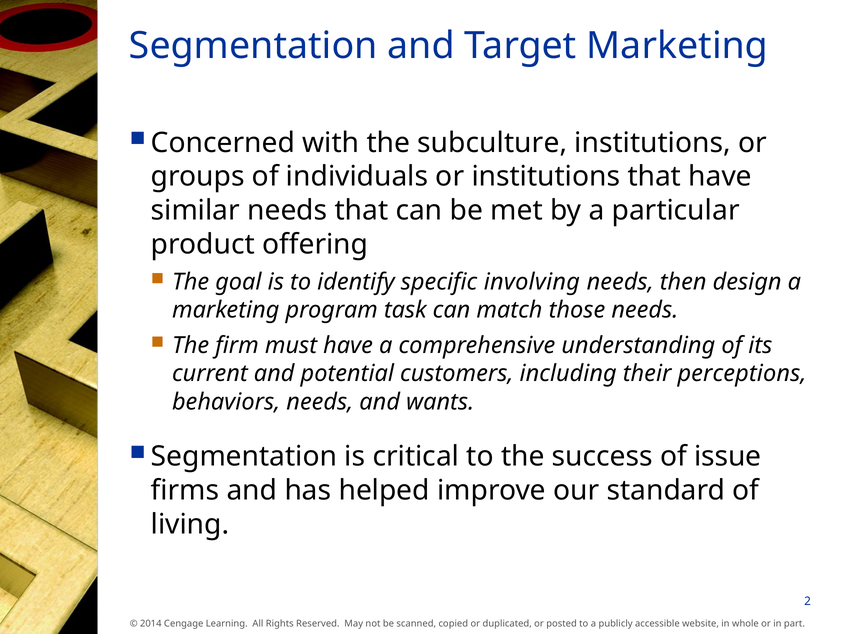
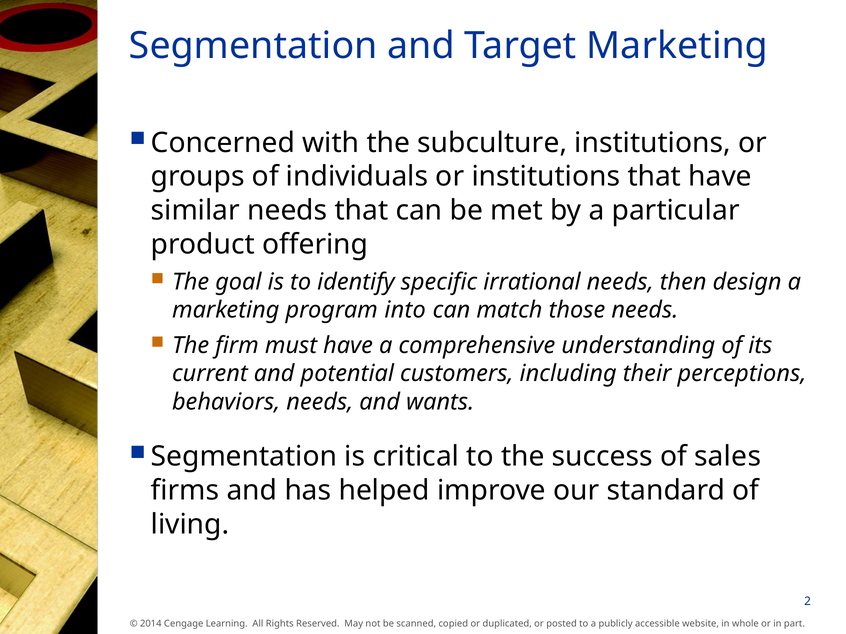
involving: involving -> irrational
task: task -> into
issue: issue -> sales
